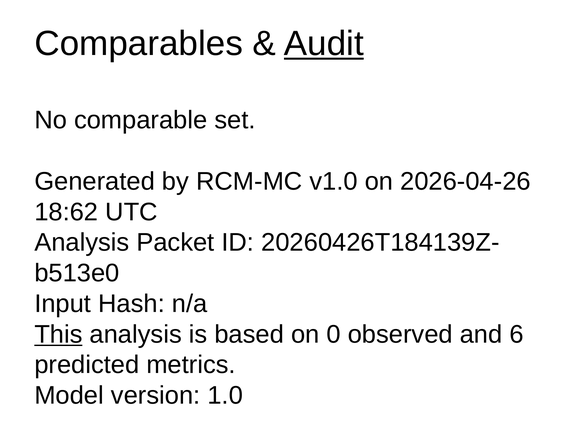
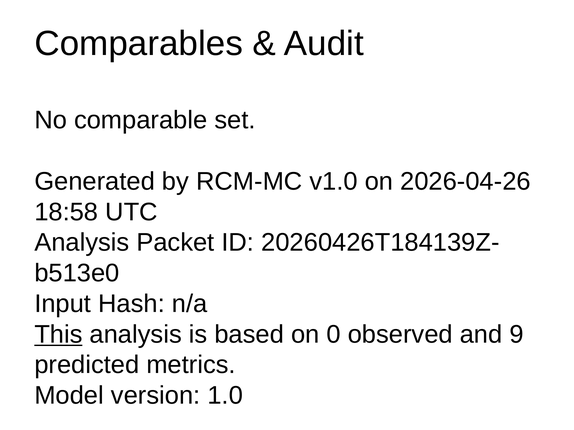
Audit underline: present -> none
18:62: 18:62 -> 18:58
6: 6 -> 9
